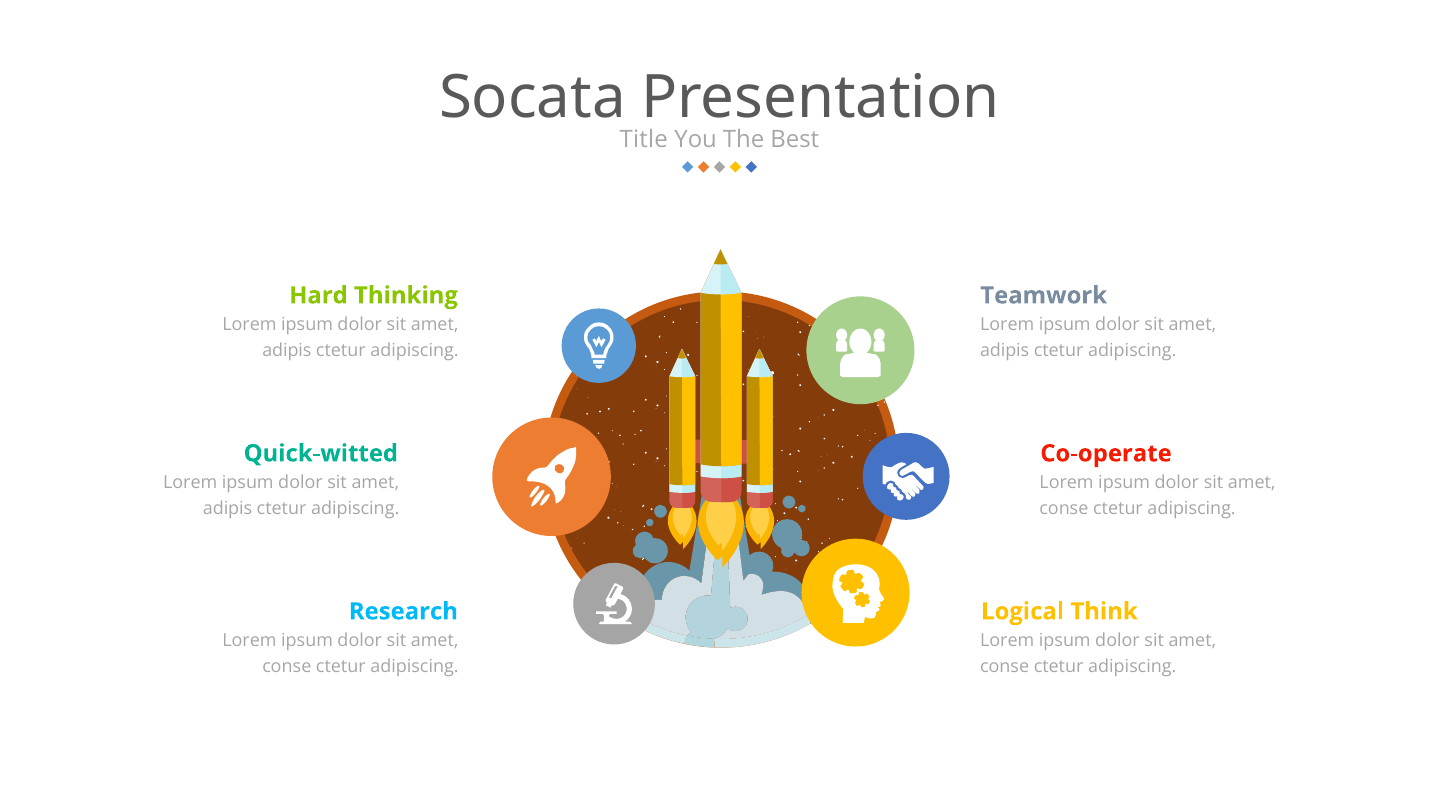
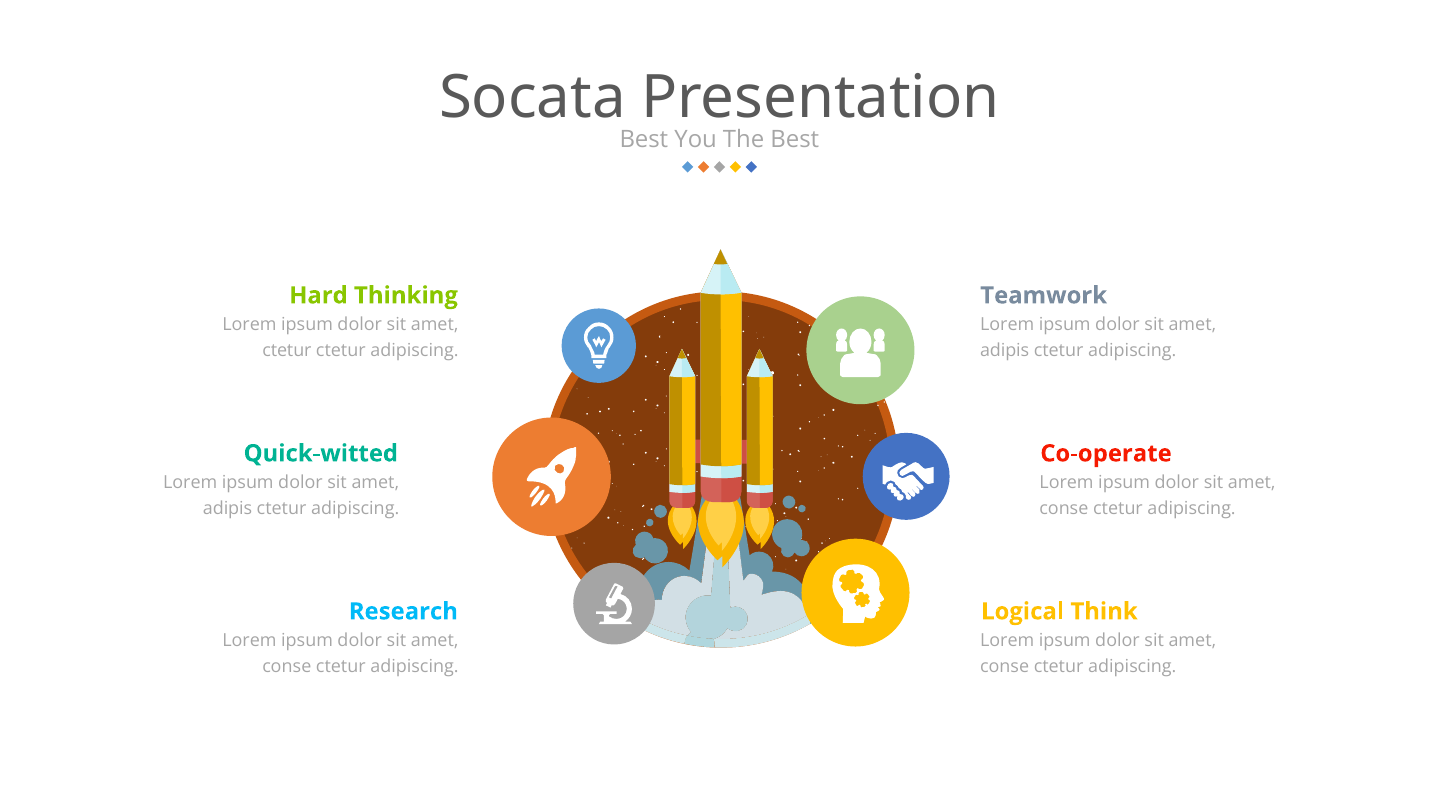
Title at (644, 140): Title -> Best
adipis at (287, 350): adipis -> ctetur
